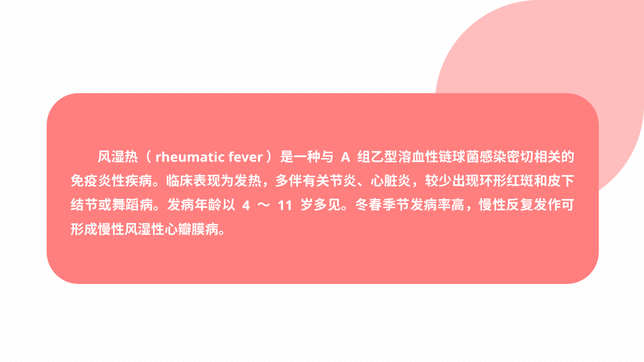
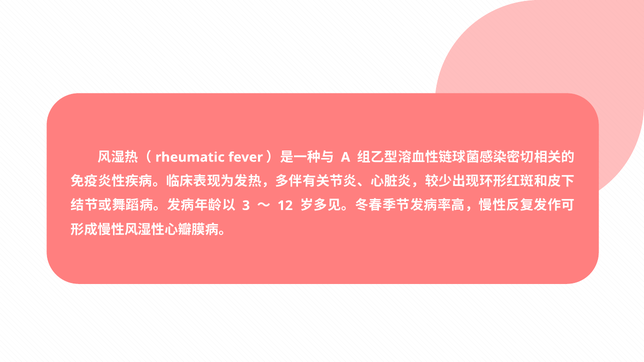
4: 4 -> 3
11: 11 -> 12
